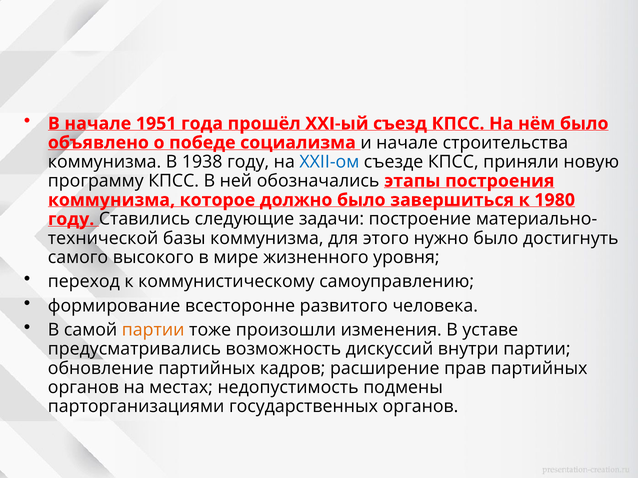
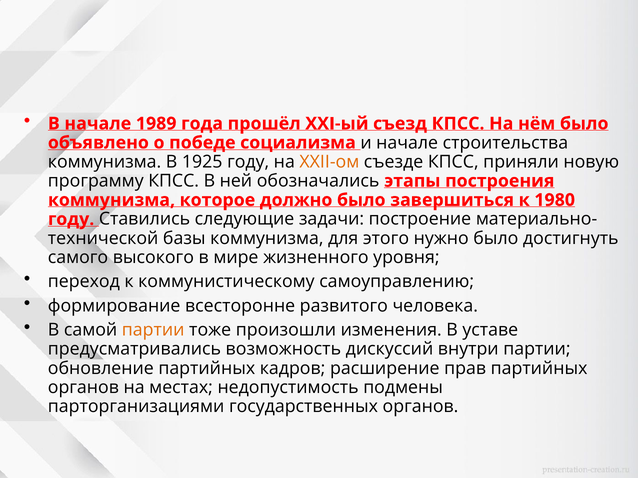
1951: 1951 -> 1989
1938: 1938 -> 1925
XXII-ом colour: blue -> orange
